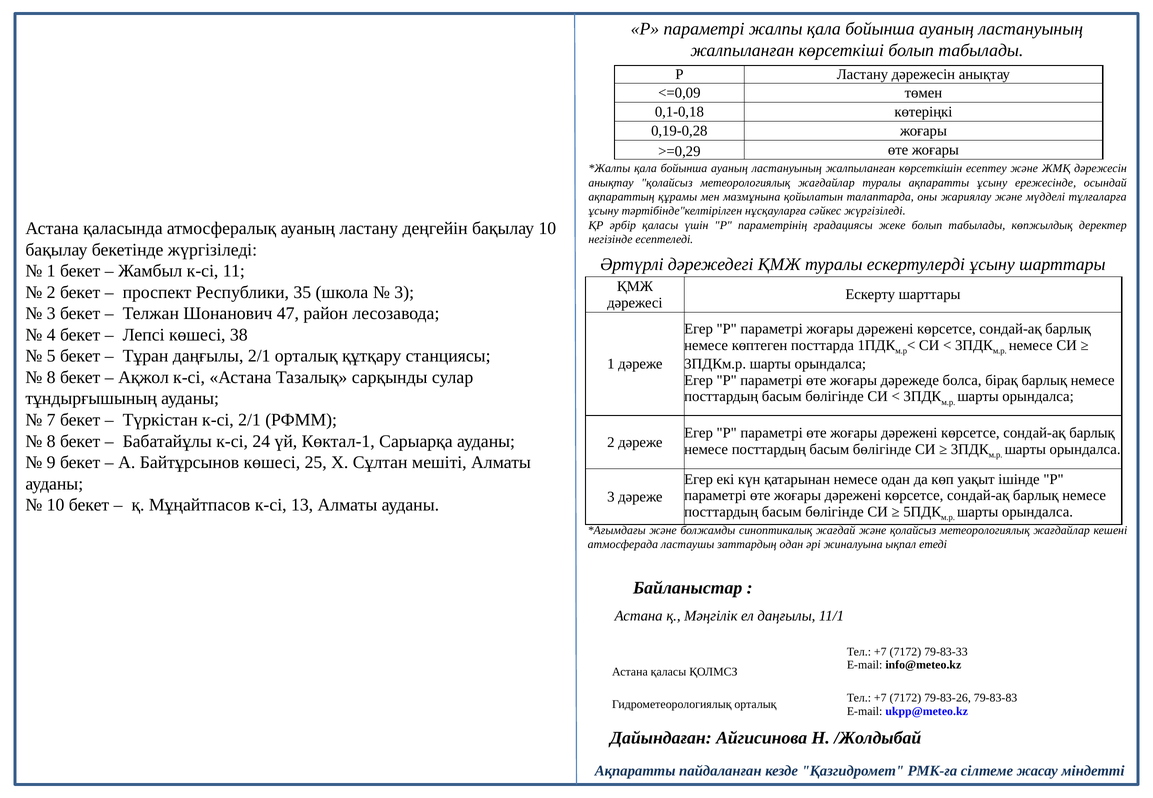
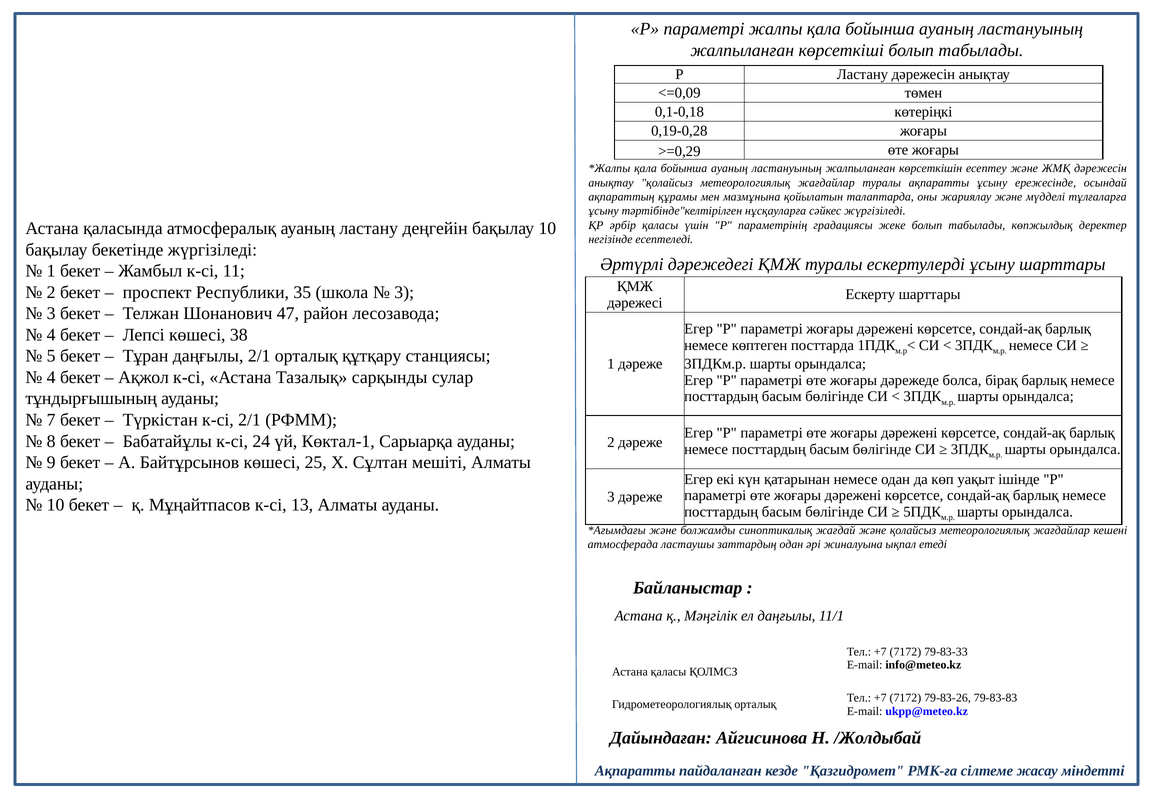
8 at (51, 377): 8 -> 4
